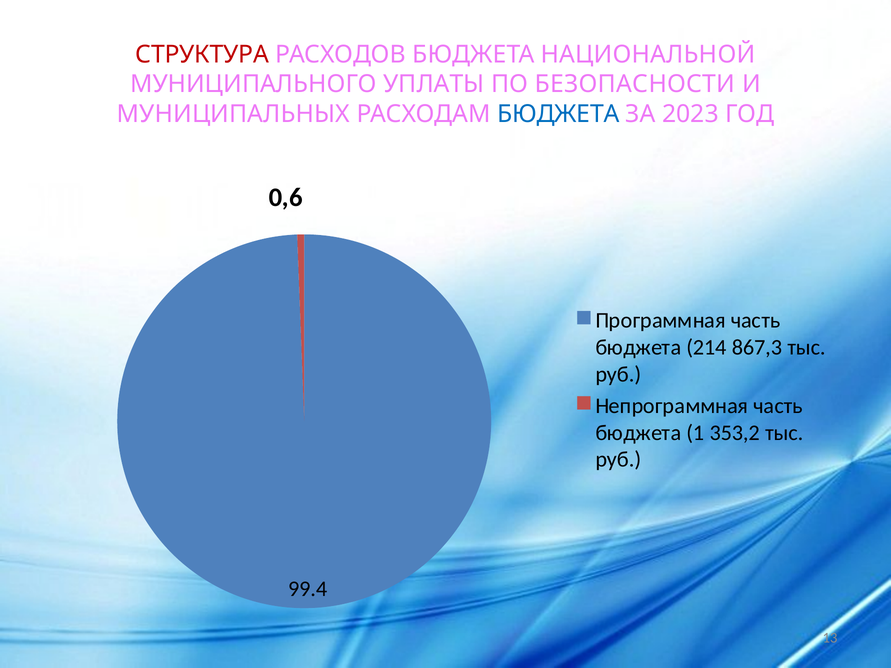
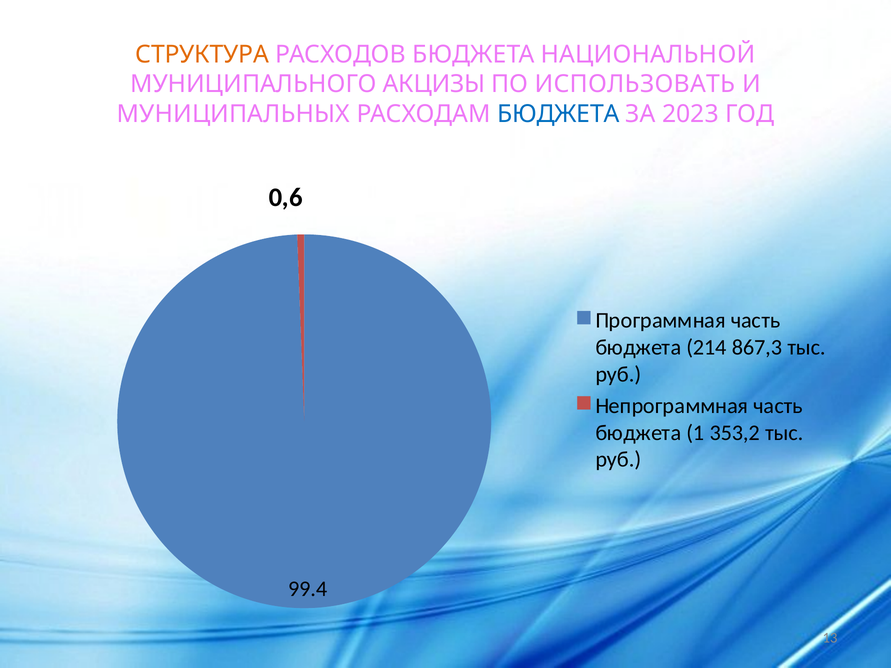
СТРУКТУРА colour: red -> orange
УПЛАТЫ: УПЛАТЫ -> АКЦИЗЫ
БЕЗОПАСНОСТИ: БЕЗОПАСНОСТИ -> ИСПОЛЬЗОВАТЬ
